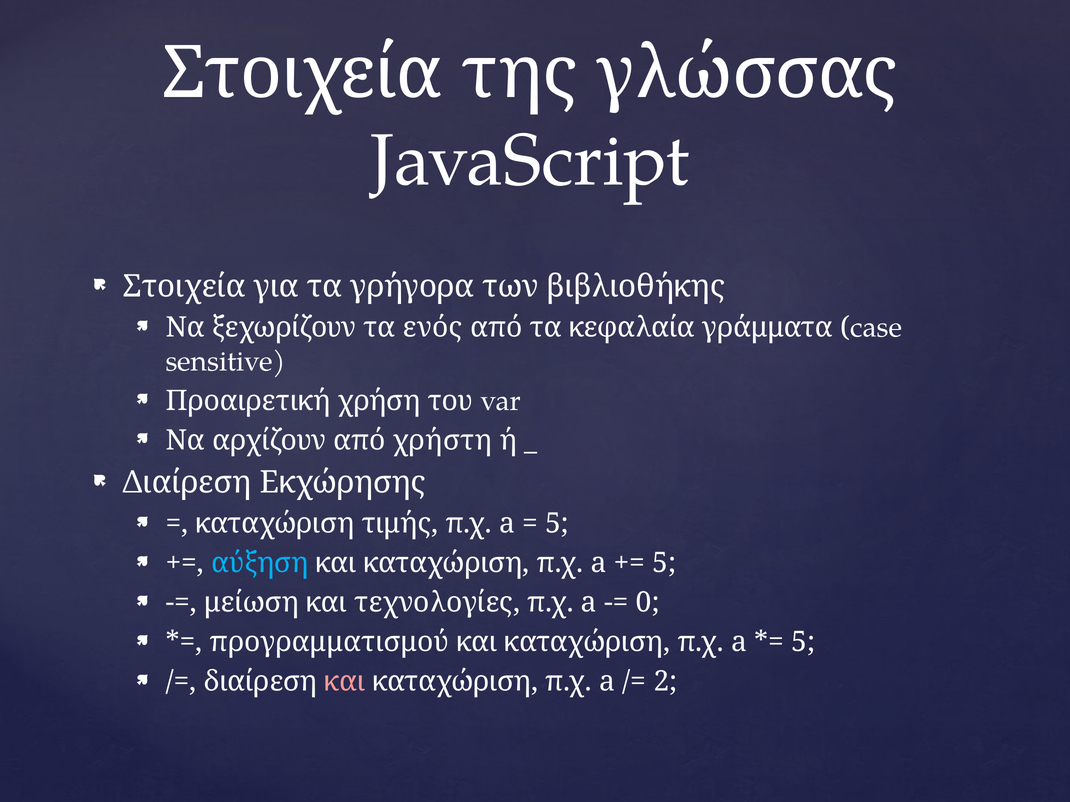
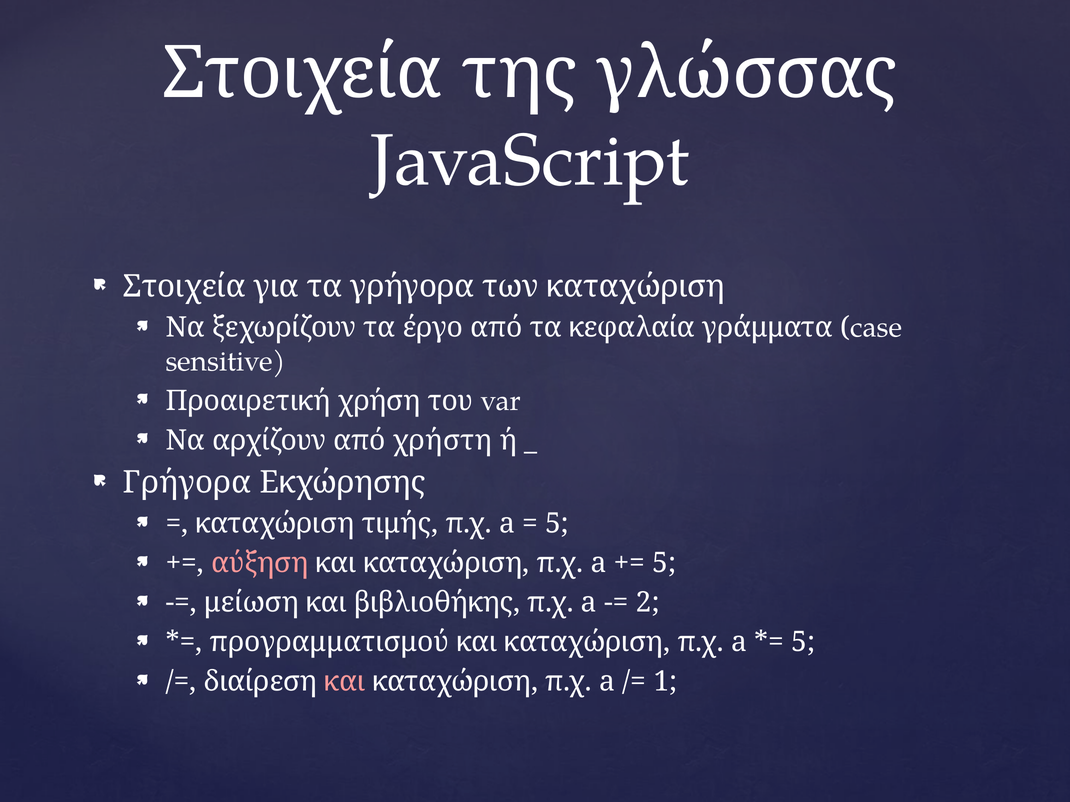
των βιβλιοθήκης: βιβλιοθήκης -> καταχώριση
ενός: ενός -> έργο
Διαίρεση at (187, 483): Διαίρεση -> Γρήγορα
αύξηση colour: light blue -> pink
τεχνολογίες: τεχνολογίες -> βιβλιοθήκης
0: 0 -> 2
2: 2 -> 1
